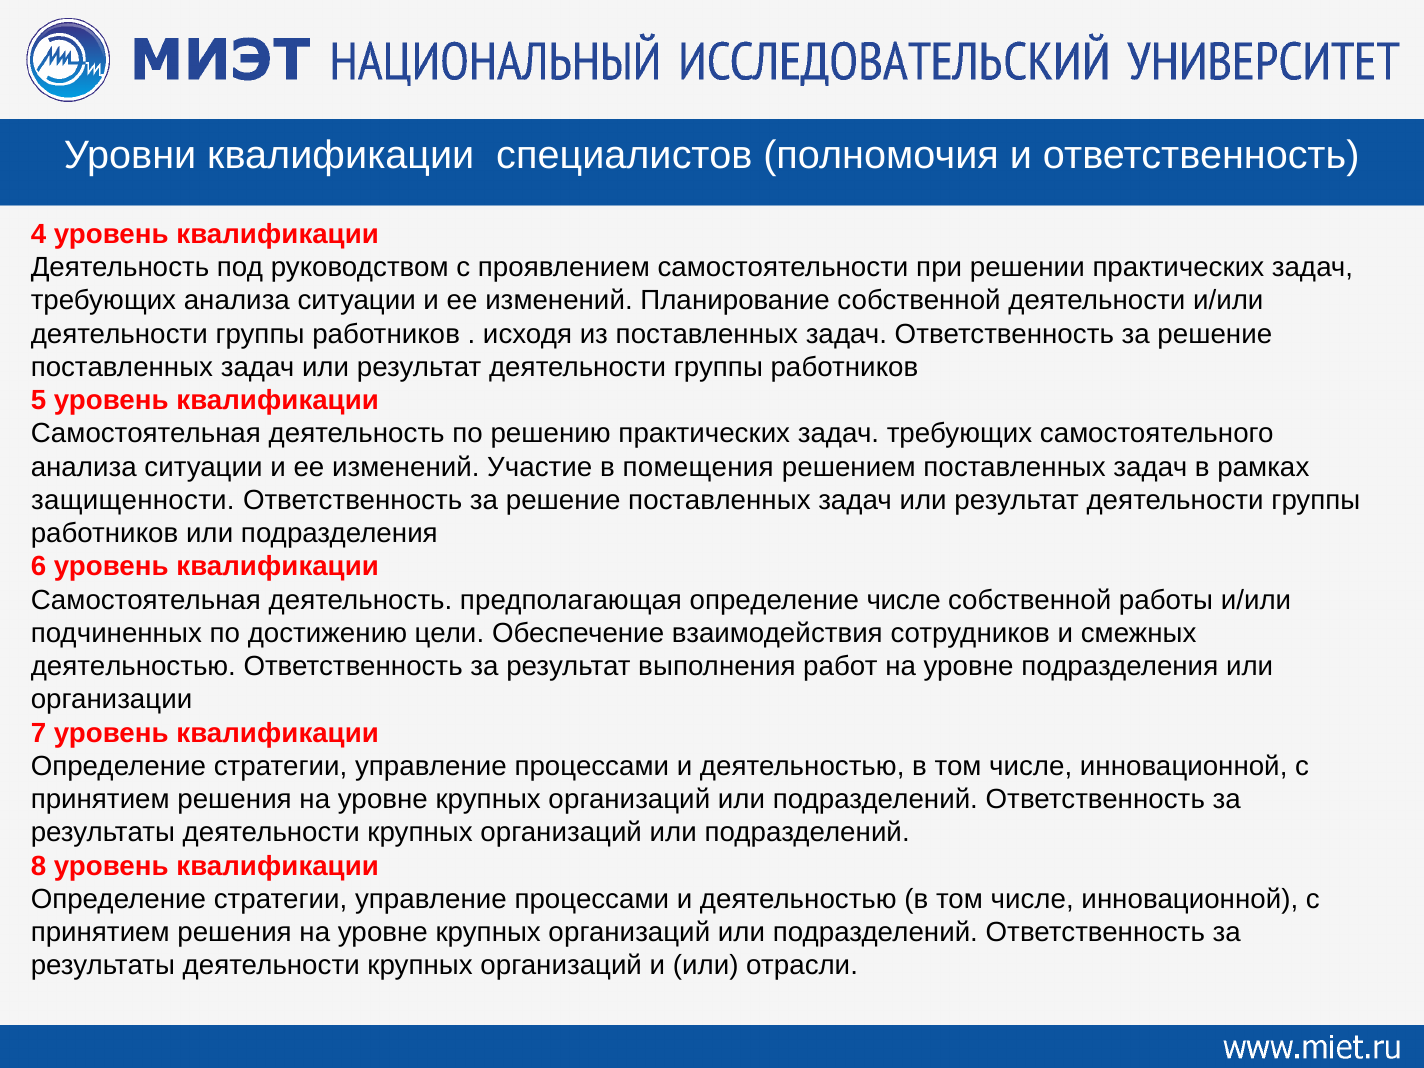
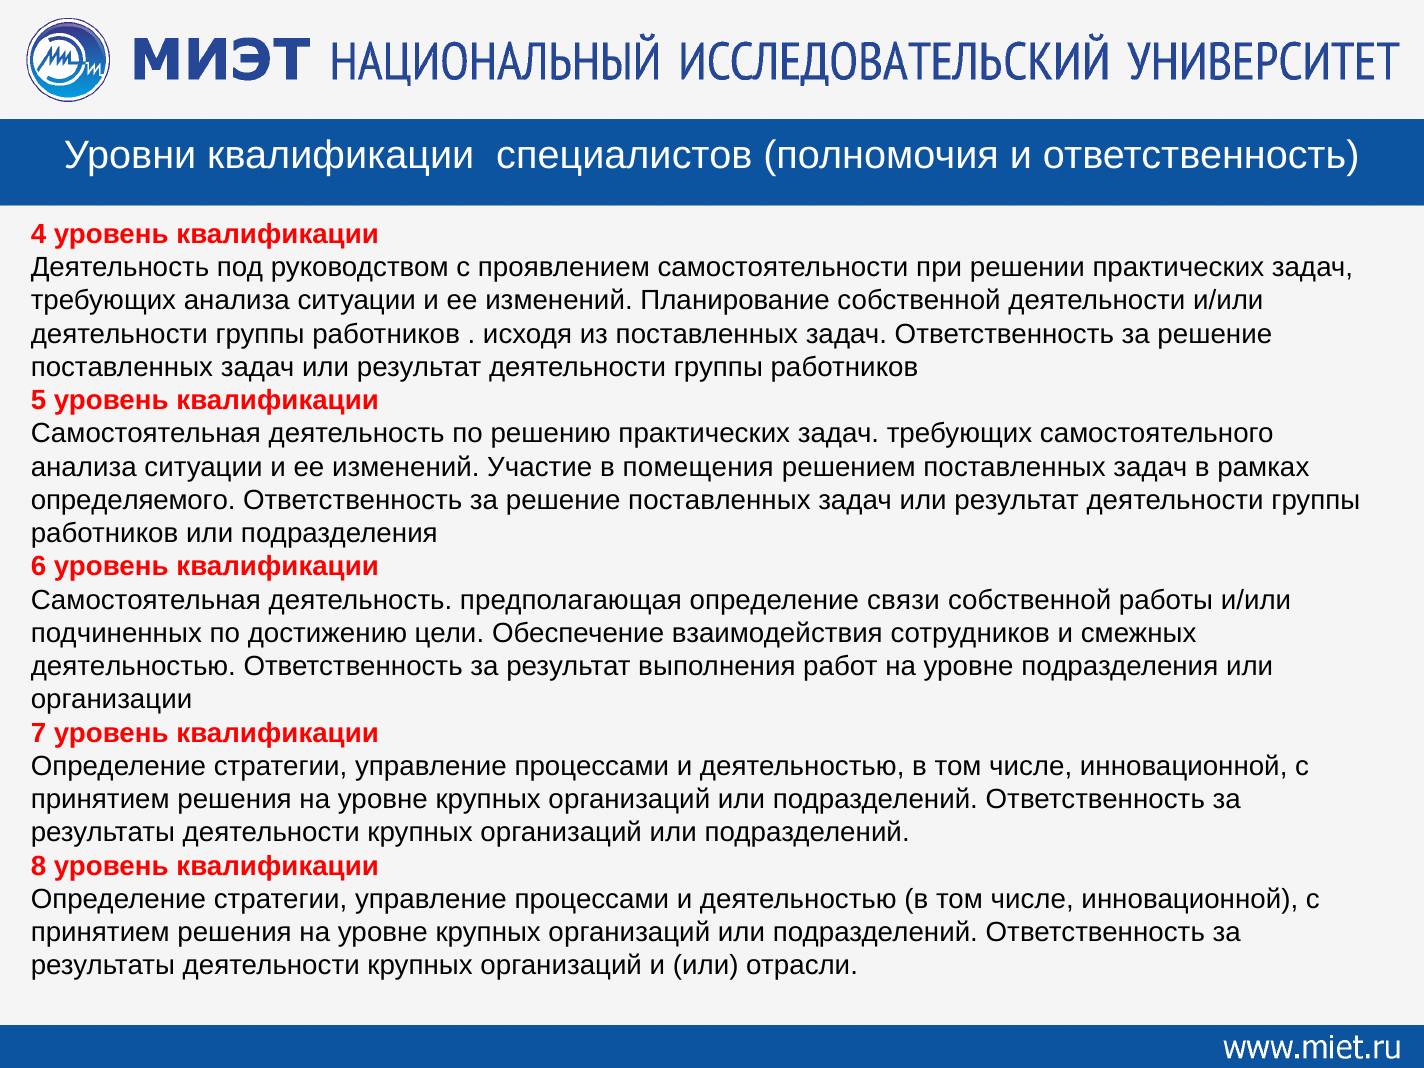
защищенности: защищенности -> определяемого
определение числе: числе -> связи
